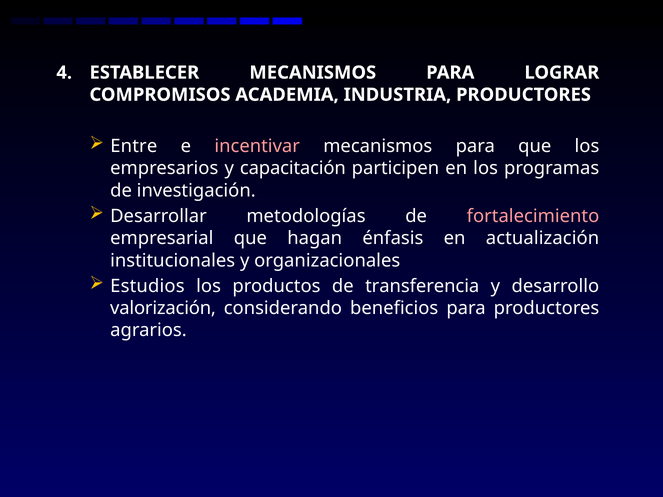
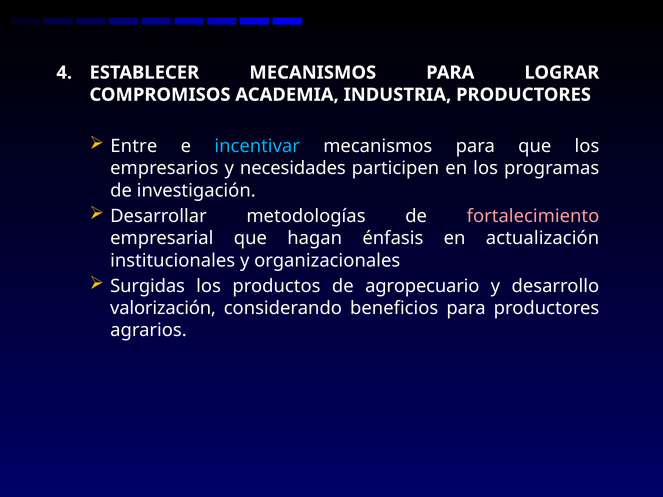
incentivar colour: pink -> light blue
capacitación: capacitación -> necesidades
Estudios: Estudios -> Surgidas
transferencia: transferencia -> agropecuario
